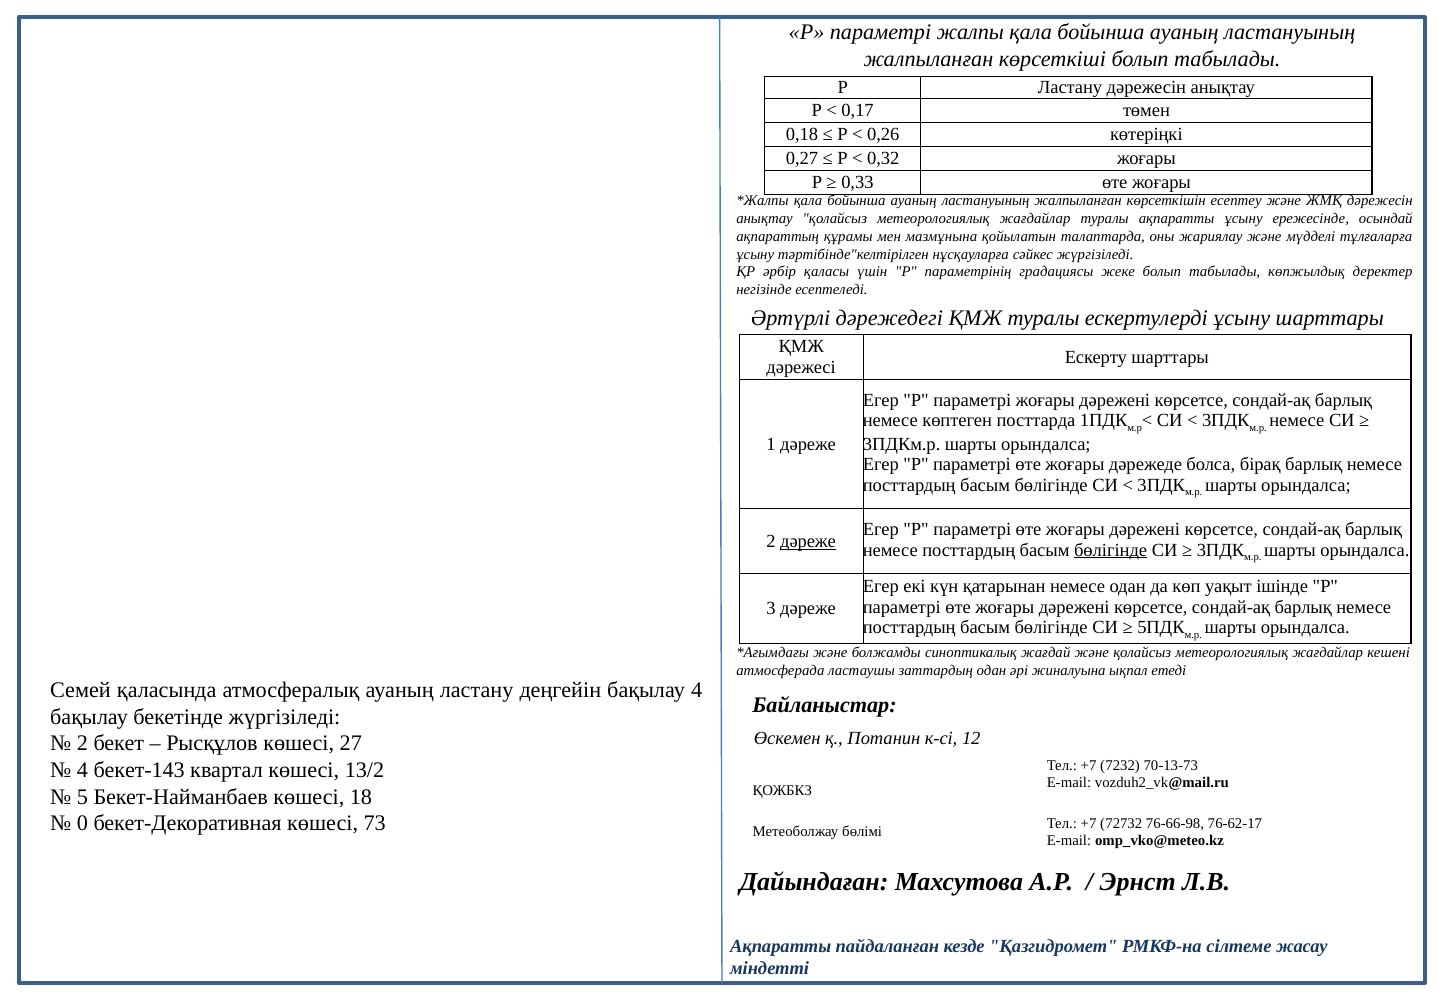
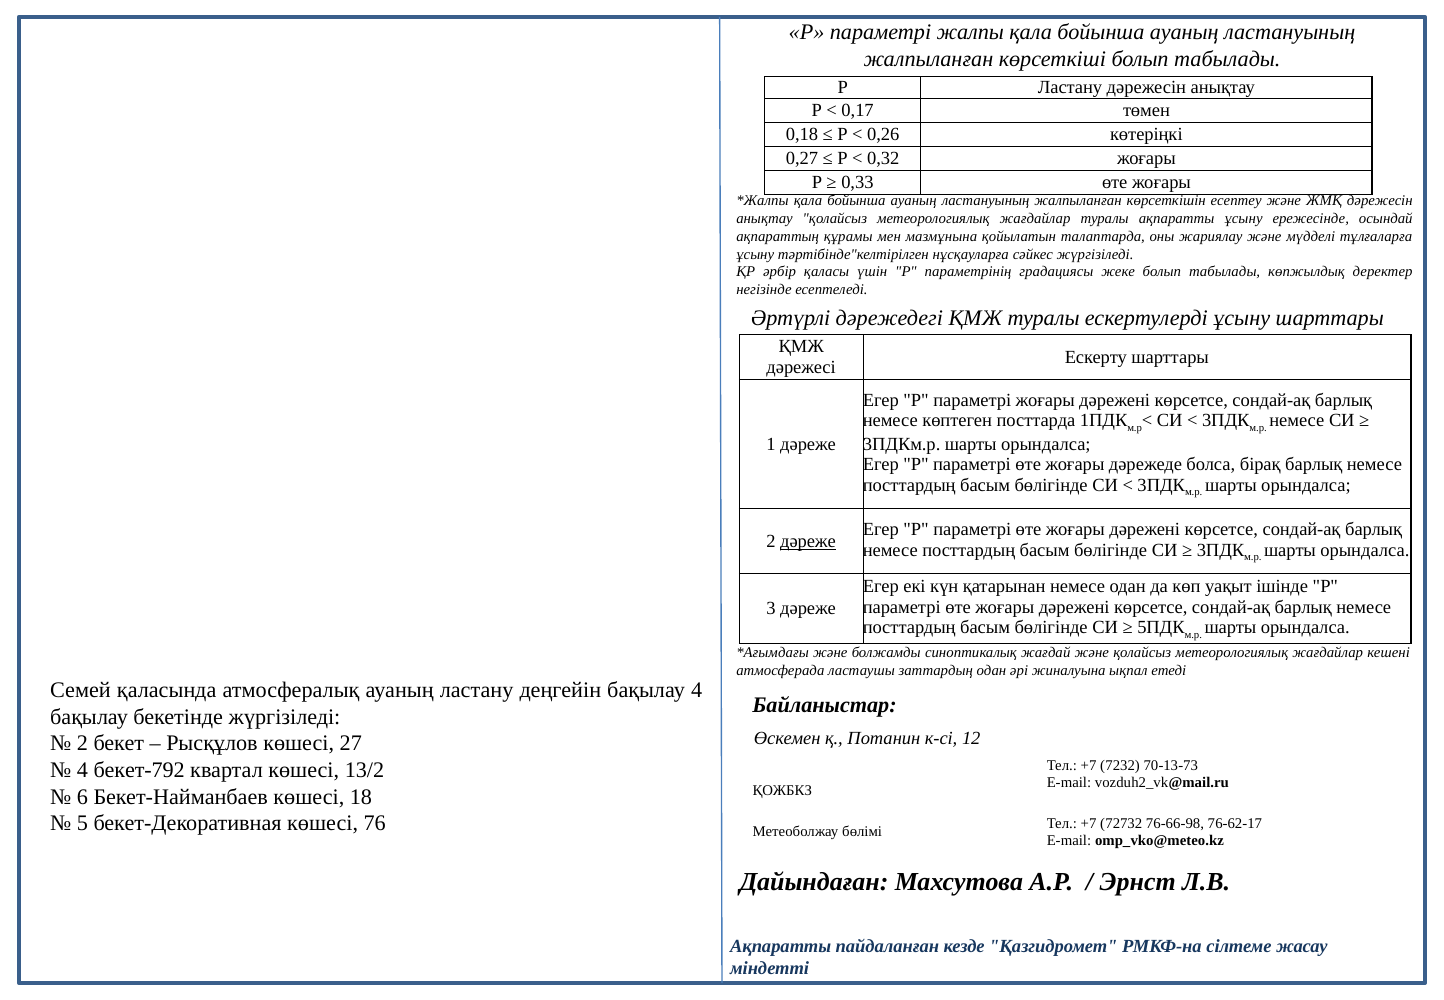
бөлігінде at (1111, 550) underline: present -> none
бекет-143: бекет-143 -> бекет-792
5: 5 -> 6
0: 0 -> 5
73: 73 -> 76
